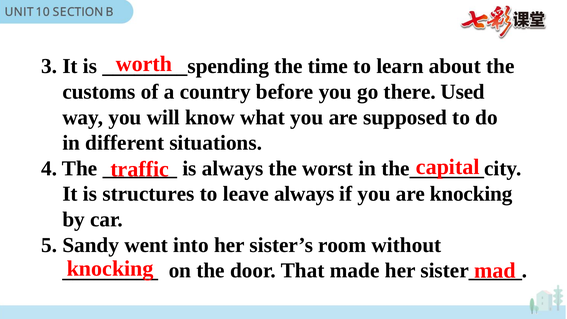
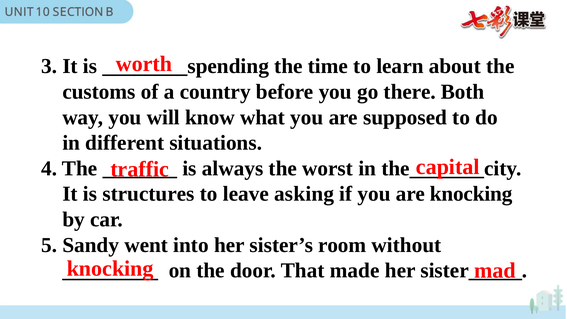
Used: Used -> Both
leave always: always -> asking
